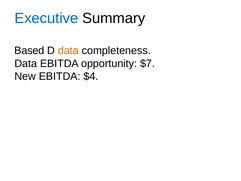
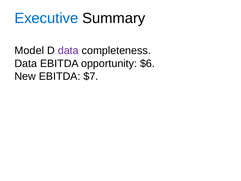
Based: Based -> Model
data at (68, 51) colour: orange -> purple
$7: $7 -> $6
$4: $4 -> $7
